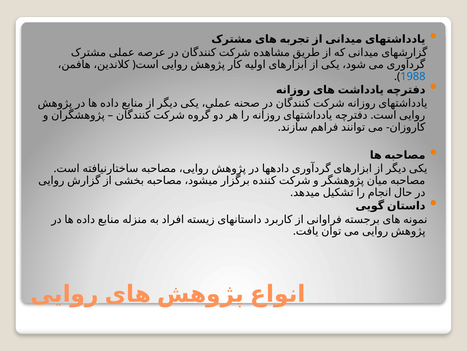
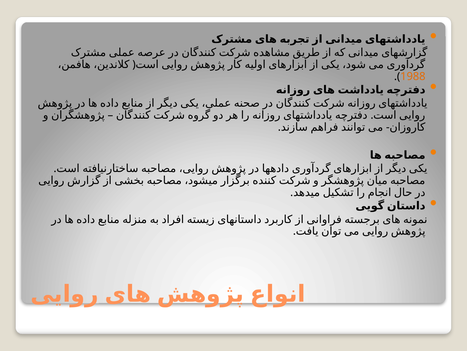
1988 colour: blue -> orange
